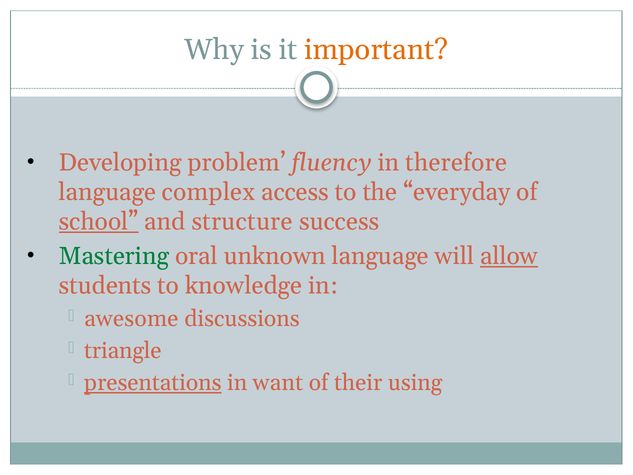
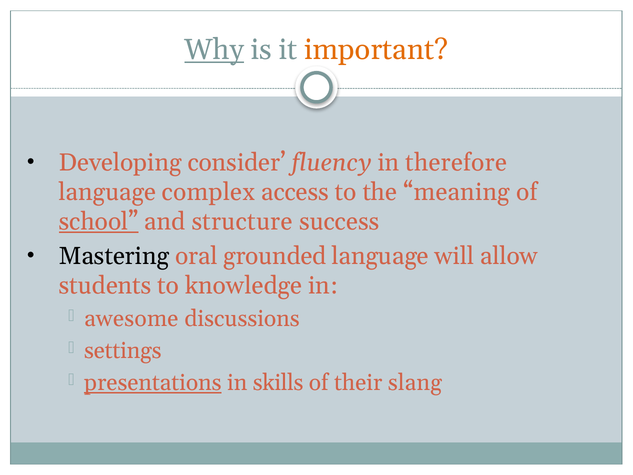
Why underline: none -> present
problem: problem -> consider
everyday: everyday -> meaning
Mastering colour: green -> black
unknown: unknown -> grounded
allow underline: present -> none
triangle: triangle -> settings
want: want -> skills
using: using -> slang
